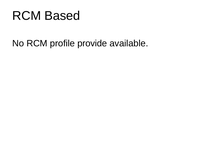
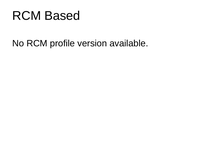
provide: provide -> version
